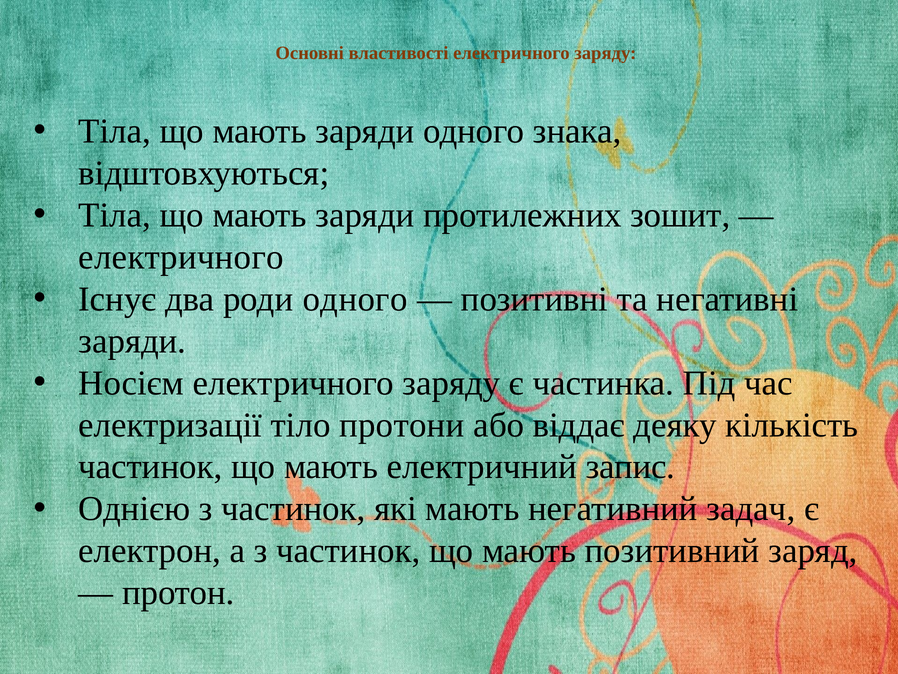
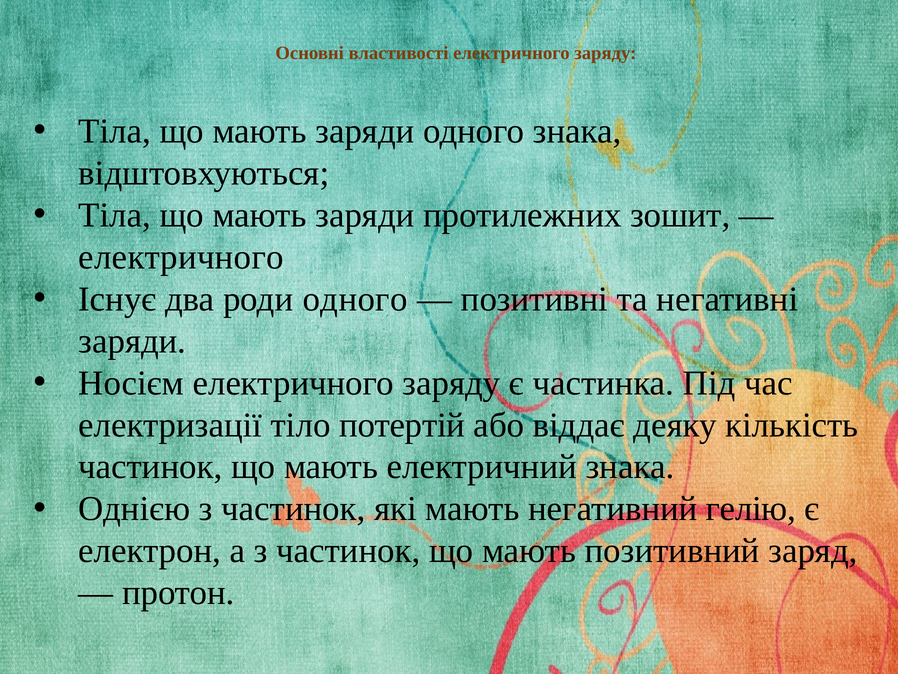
протони: протони -> потертій
електричний запис: запис -> знака
задач: задач -> гелію
